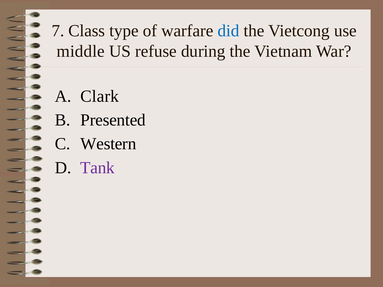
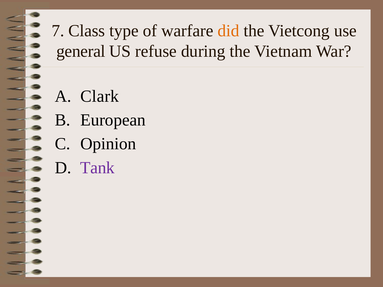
did colour: blue -> orange
middle: middle -> general
Presented: Presented -> European
Western: Western -> Opinion
